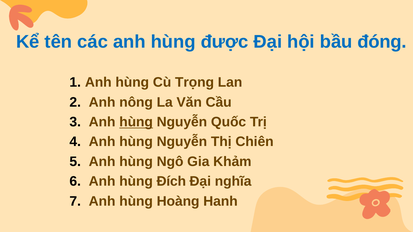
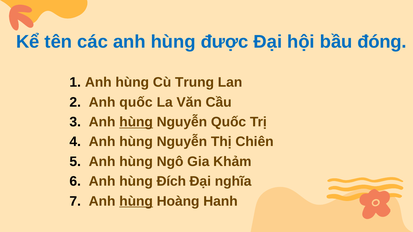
Trọng: Trọng -> Trung
Anh nông: nông -> quốc
hùng at (136, 201) underline: none -> present
